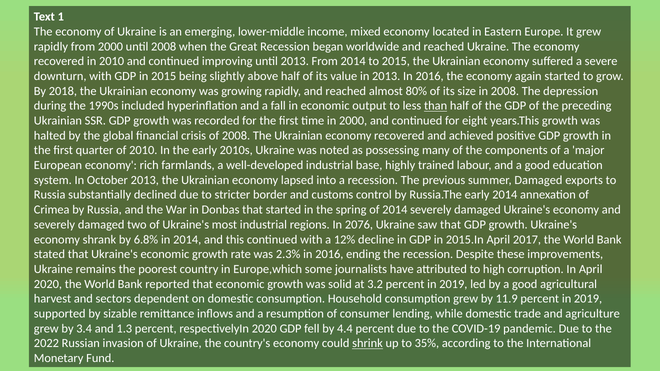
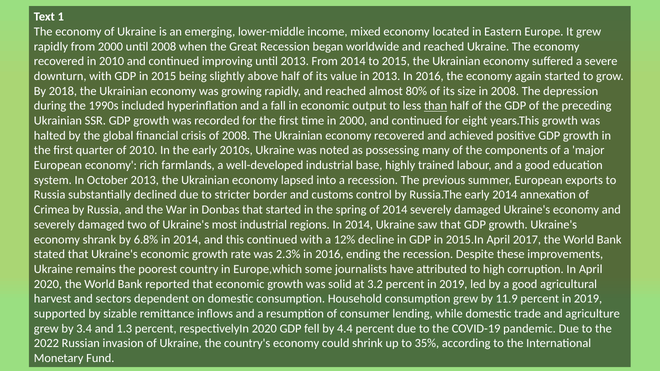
summer Damaged: Damaged -> European
regions In 2076: 2076 -> 2014
shrink underline: present -> none
